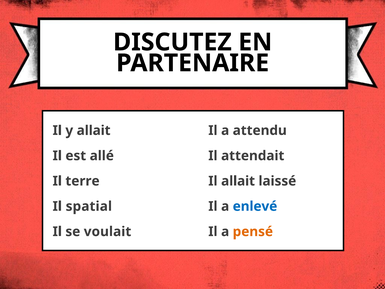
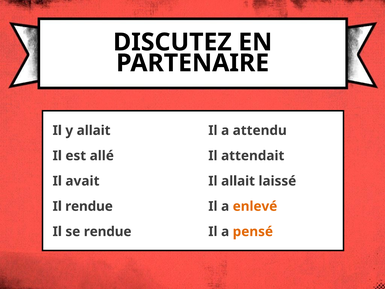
terre: terre -> avait
Il spatial: spatial -> rendue
enlevé colour: blue -> orange
se voulait: voulait -> rendue
